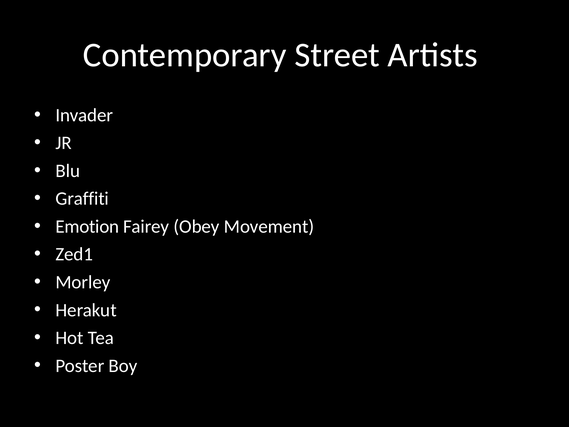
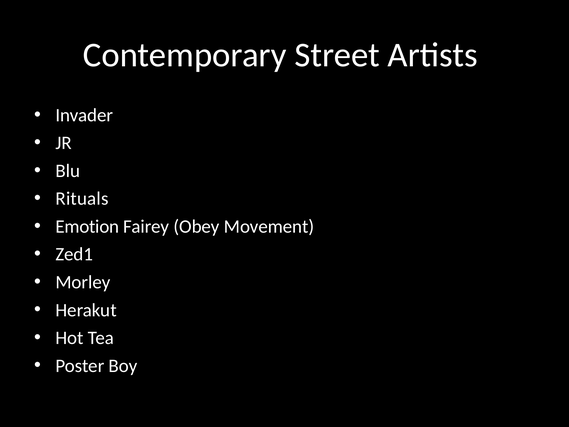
Graffiti: Graffiti -> Rituals
